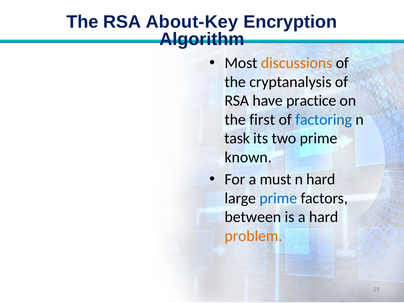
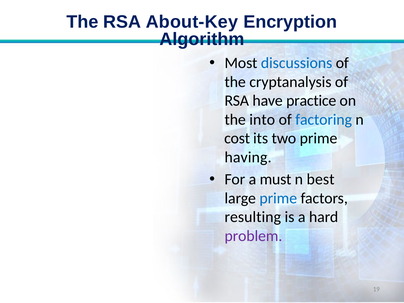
discussions colour: orange -> blue
first: first -> into
task: task -> cost
known: known -> having
n hard: hard -> best
between: between -> resulting
problem colour: orange -> purple
